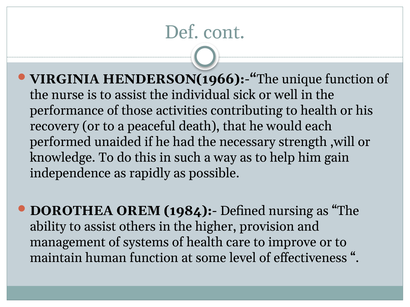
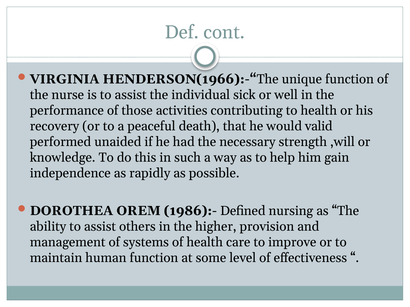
each: each -> valid
1984):-: 1984):- -> 1986):-
